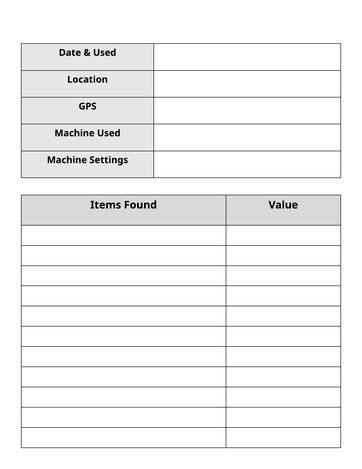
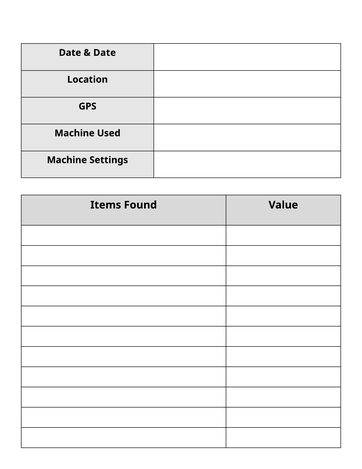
Used at (105, 53): Used -> Date
